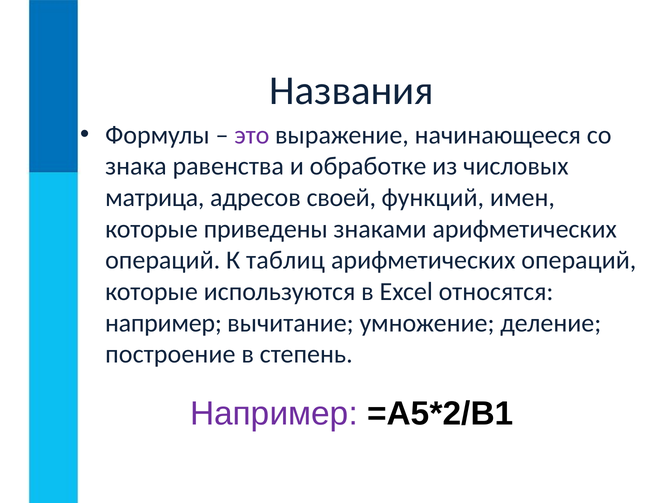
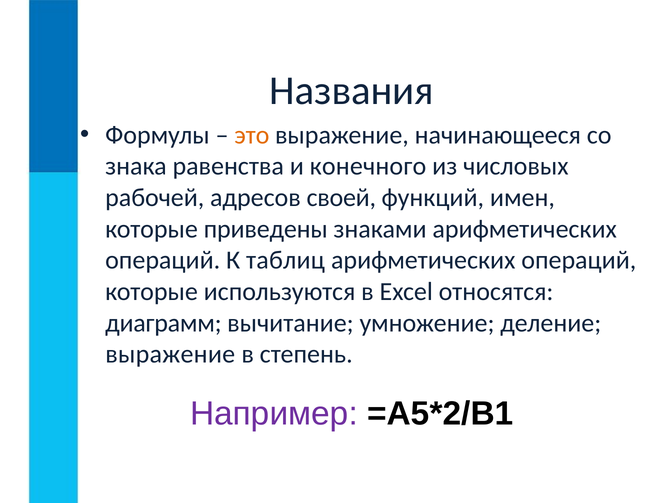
это colour: purple -> orange
обработке: обработке -> конечного
матрица: матрица -> рабочей
например at (163, 323): например -> диаграмм
построение at (170, 354): построение -> выражение
